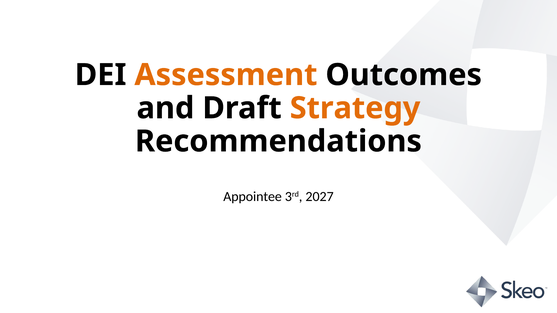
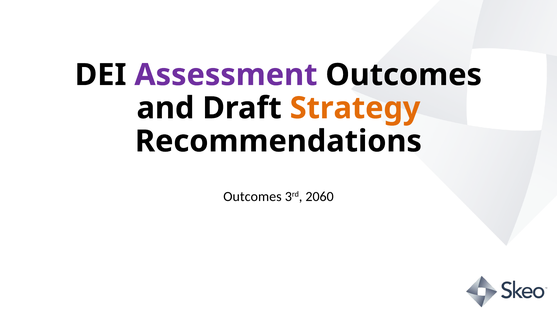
Assessment colour: orange -> purple
Appointee at (253, 197): Appointee -> Outcomes
2027: 2027 -> 2060
